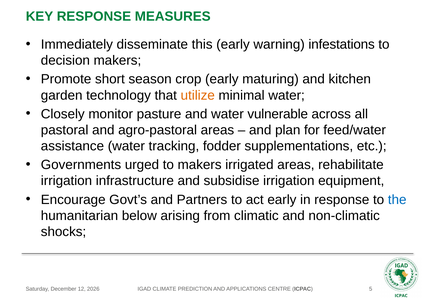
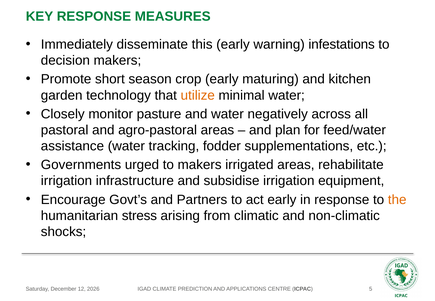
vulnerable: vulnerable -> negatively
the colour: blue -> orange
below: below -> stress
